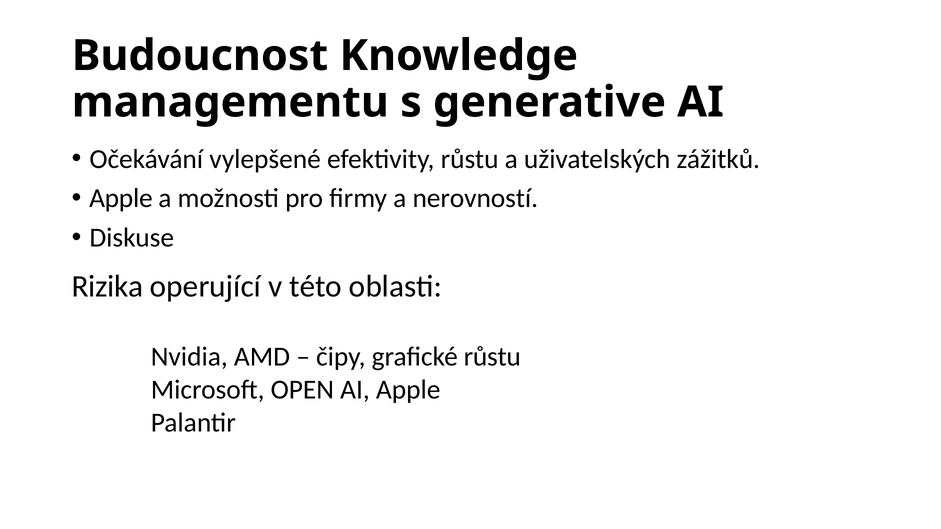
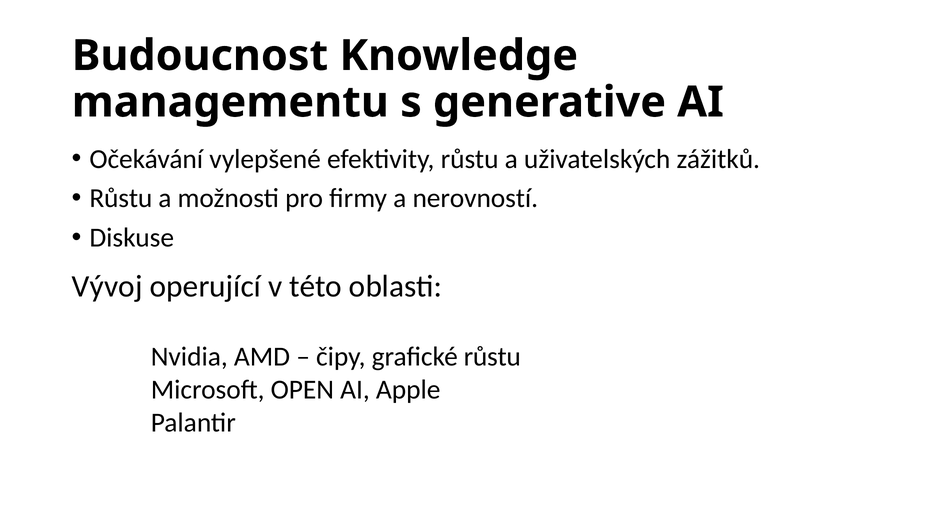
Apple at (121, 199): Apple -> Růstu
Rizika: Rizika -> Vývoj
